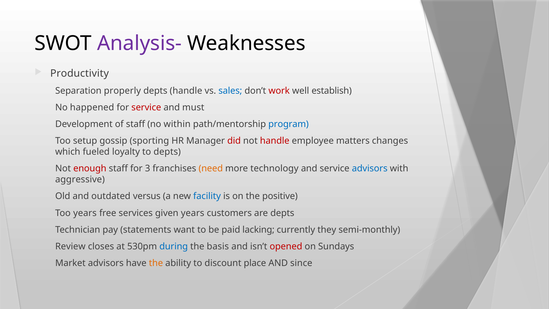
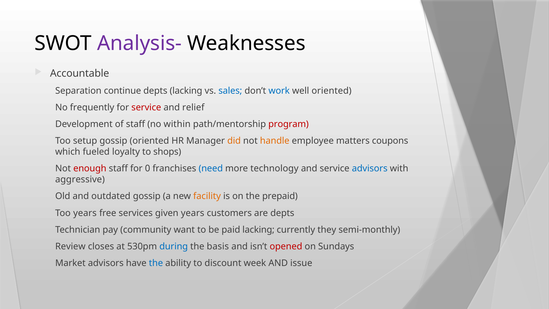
Productivity: Productivity -> Accountable
properly: properly -> continue
depts handle: handle -> lacking
work colour: red -> blue
well establish: establish -> oriented
happened: happened -> frequently
must: must -> relief
program colour: blue -> red
gossip sporting: sporting -> oriented
did colour: red -> orange
handle at (275, 141) colour: red -> orange
changes: changes -> coupons
to depts: depts -> shops
3: 3 -> 0
need colour: orange -> blue
outdated versus: versus -> gossip
facility colour: blue -> orange
positive: positive -> prepaid
statements: statements -> community
the at (156, 263) colour: orange -> blue
place: place -> week
since: since -> issue
